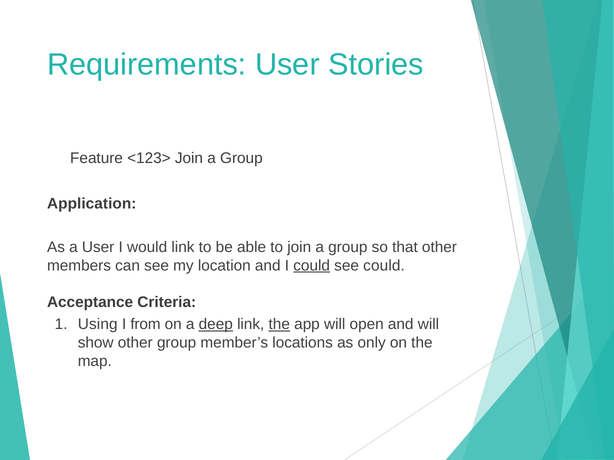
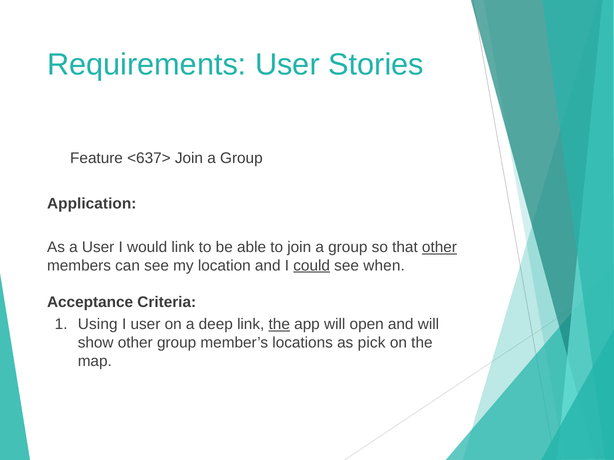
<123>: <123> -> <637>
other at (439, 247) underline: none -> present
see could: could -> when
I from: from -> user
deep underline: present -> none
only: only -> pick
